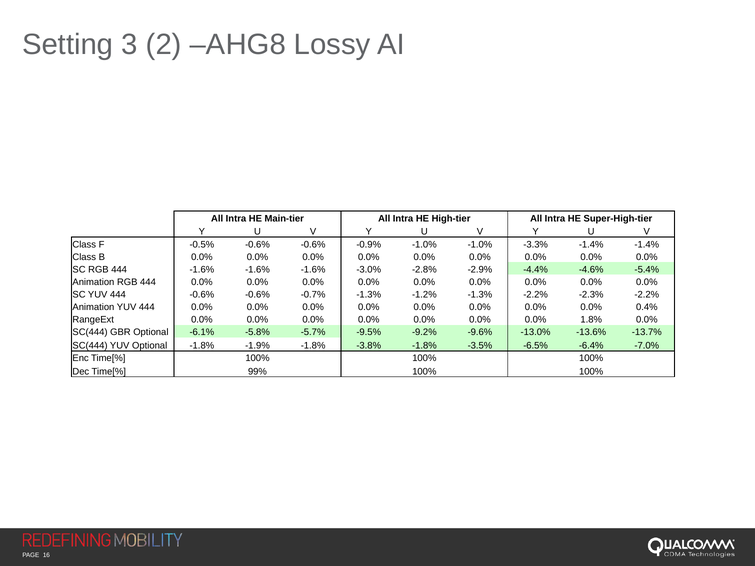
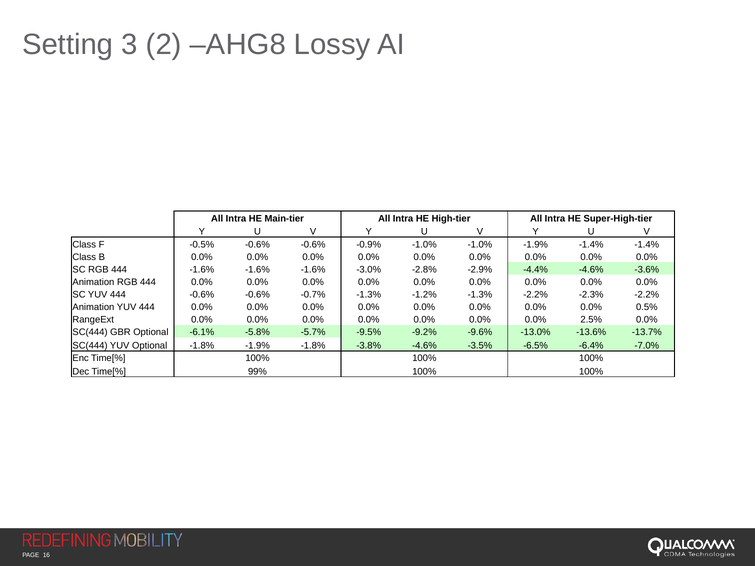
-1.0% -3.3%: -3.3% -> -1.9%
-5.4%: -5.4% -> -3.6%
0.4%: 0.4% -> 0.5%
1.8%: 1.8% -> 2.5%
-3.8% -1.8%: -1.8% -> -4.6%
